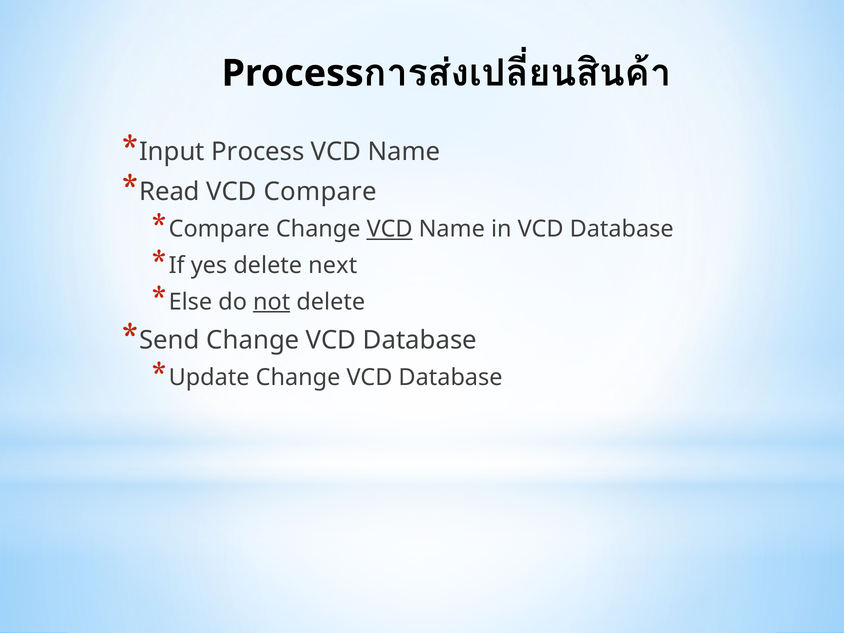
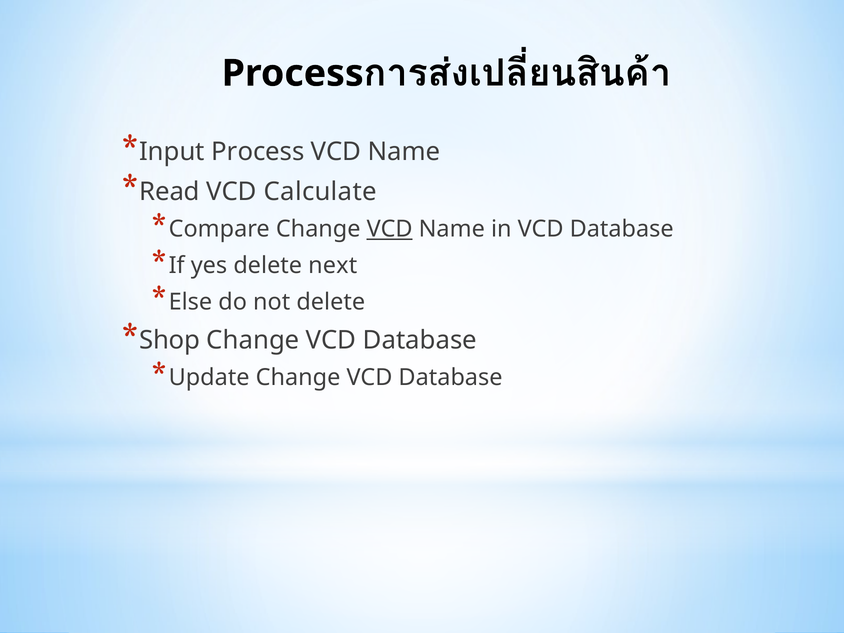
VCD Compare: Compare -> Calculate
not underline: present -> none
Send: Send -> Shop
